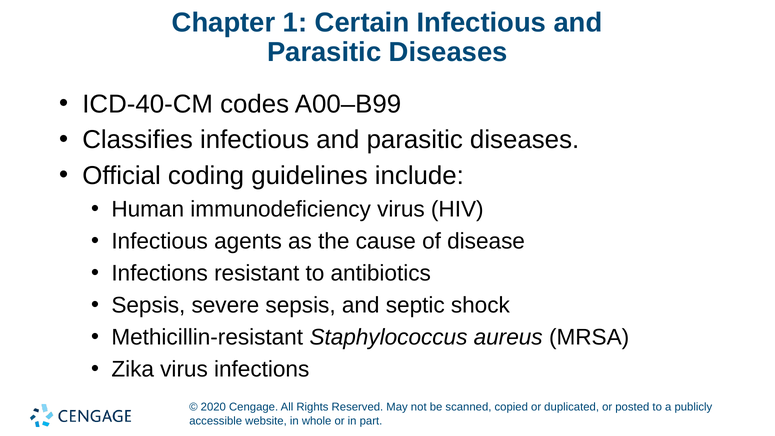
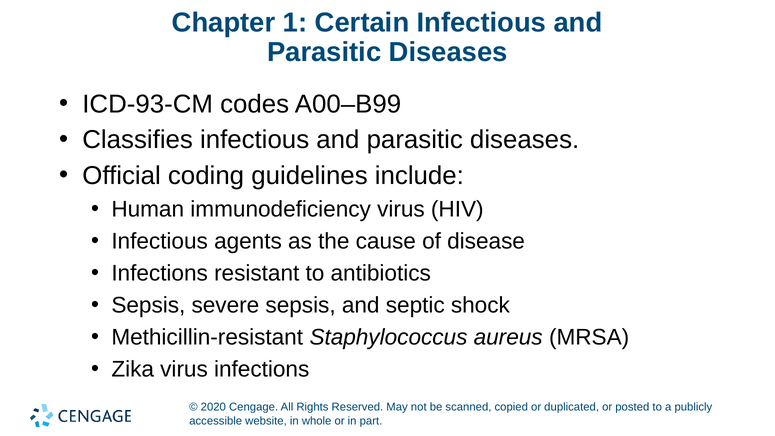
ICD-40-CM: ICD-40-CM -> ICD-93-CM
